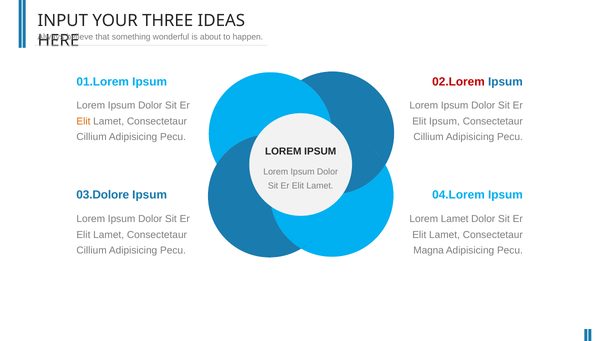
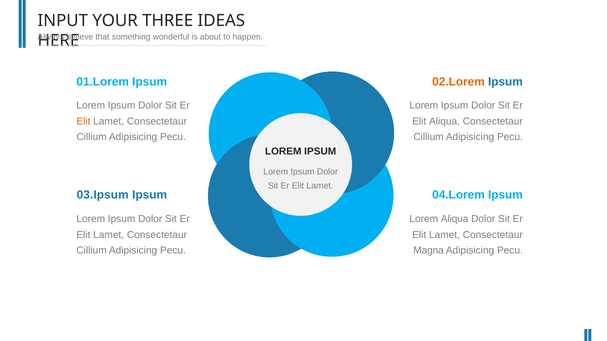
02.Lorem colour: red -> orange
Elit Ipsum: Ipsum -> Aliqua
03.Dolore: 03.Dolore -> 03.Ipsum
Lorem Lamet: Lamet -> Aliqua
